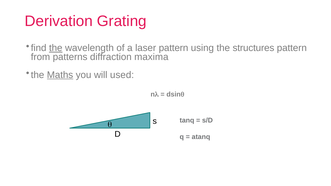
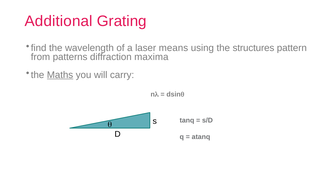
Derivation: Derivation -> Additional
the at (56, 48) underline: present -> none
laser pattern: pattern -> means
used: used -> carry
